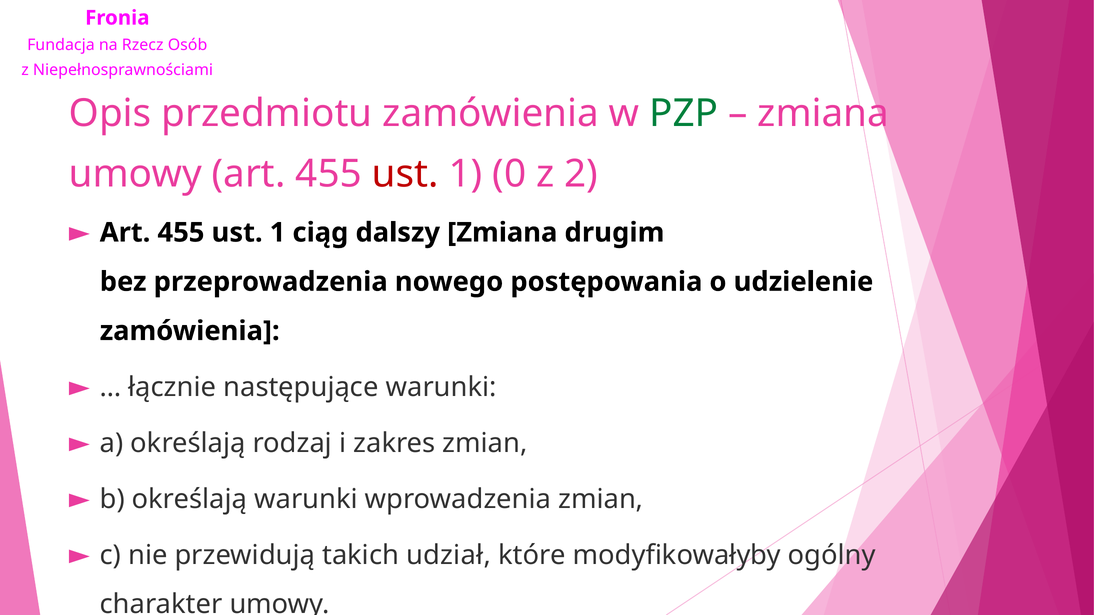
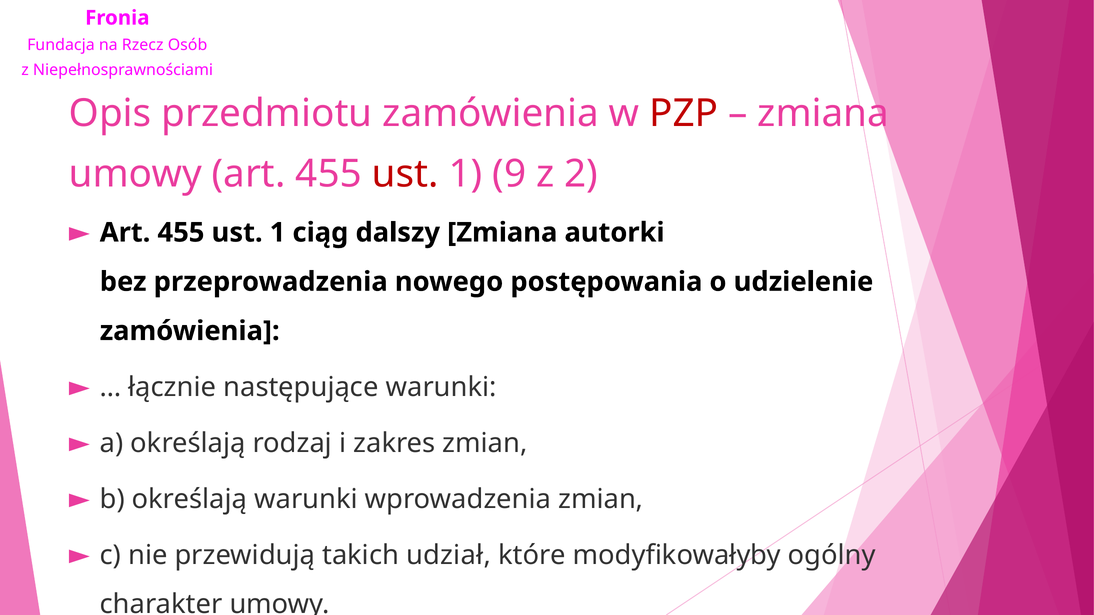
PZP colour: green -> red
0: 0 -> 9
drugim: drugim -> autorki
